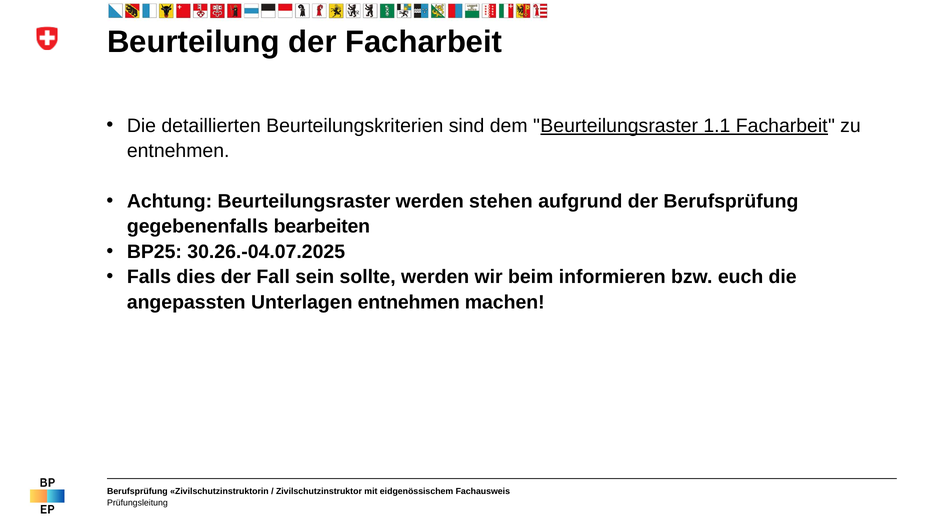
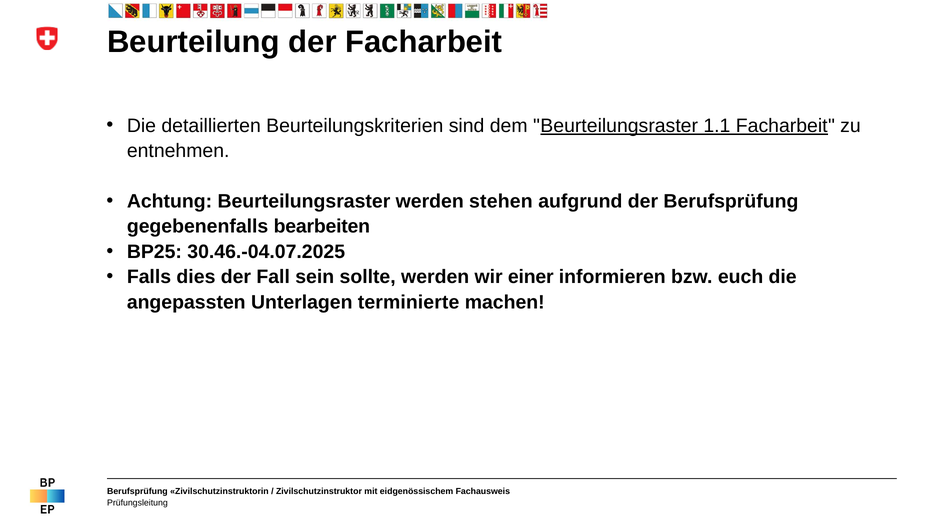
30.26.-04.07.2025: 30.26.-04.07.2025 -> 30.46.-04.07.2025
beim: beim -> einer
Unterlagen entnehmen: entnehmen -> terminierte
